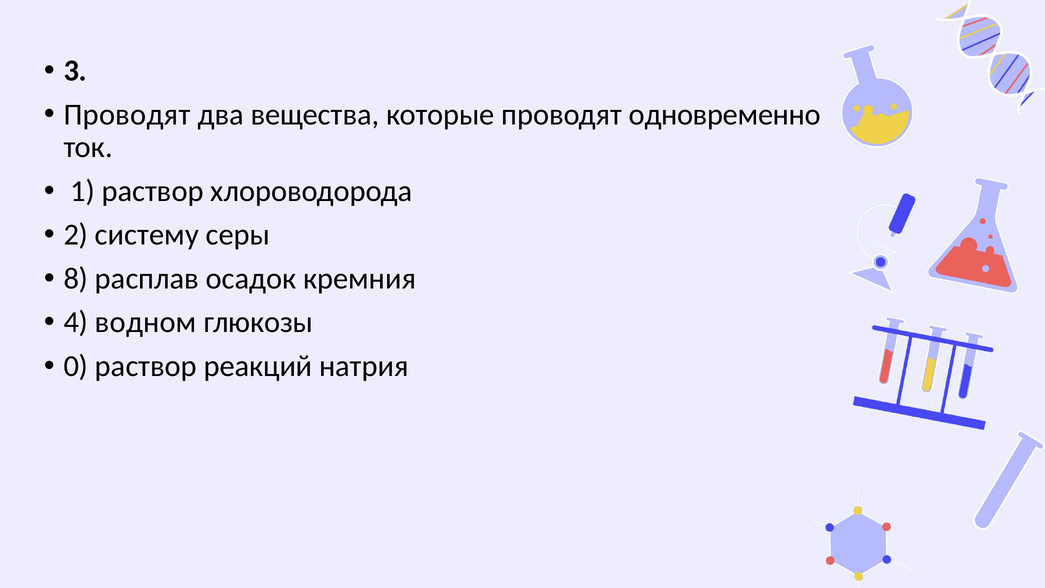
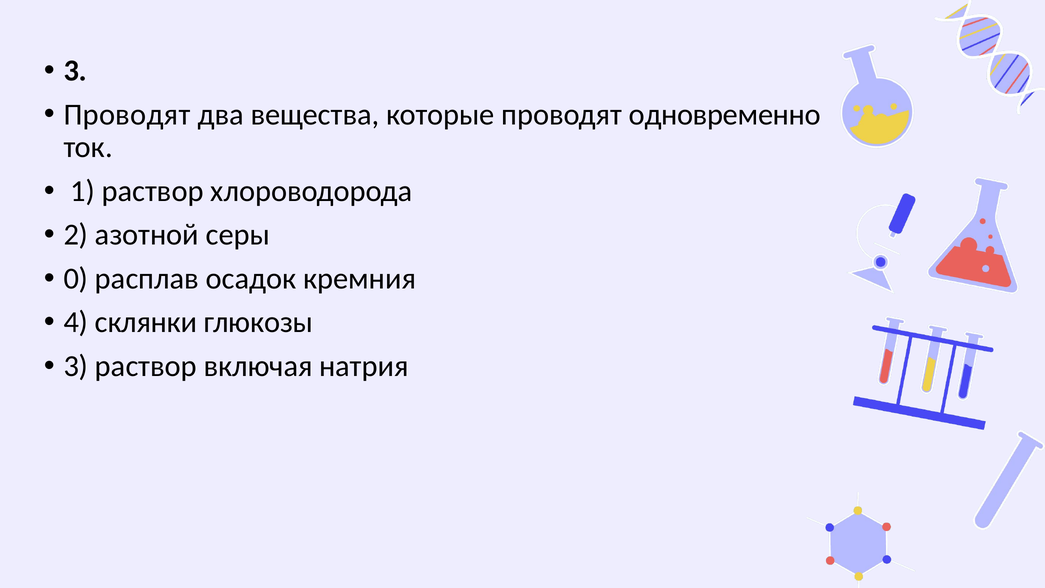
систему: систему -> азотной
8: 8 -> 0
водном: водном -> склянки
0 at (76, 366): 0 -> 3
реакций: реакций -> включая
